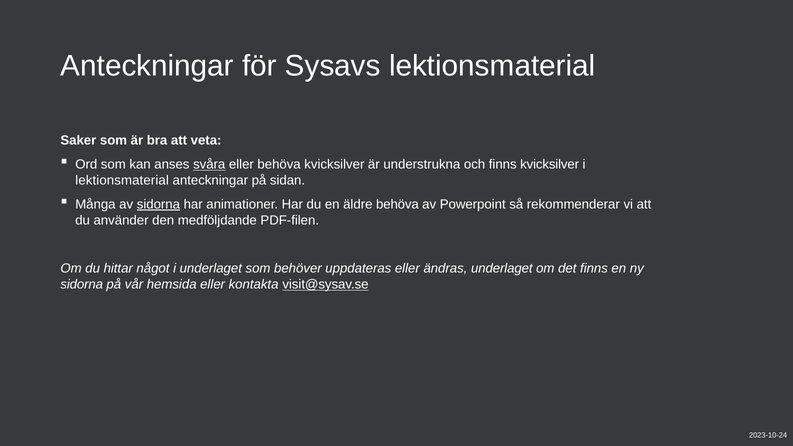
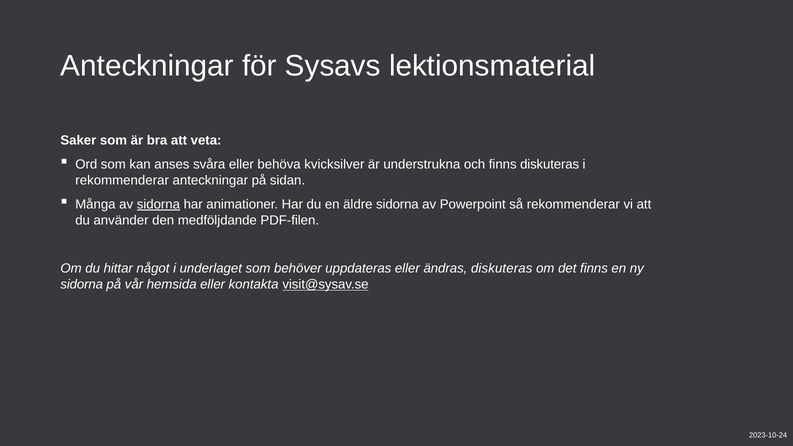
svåra underline: present -> none
finns kvicksilver: kvicksilver -> diskuteras
lektionsmaterial at (122, 180): lektionsmaterial -> rekommenderar
äldre behöva: behöva -> sidorna
ändras underlaget: underlaget -> diskuteras
